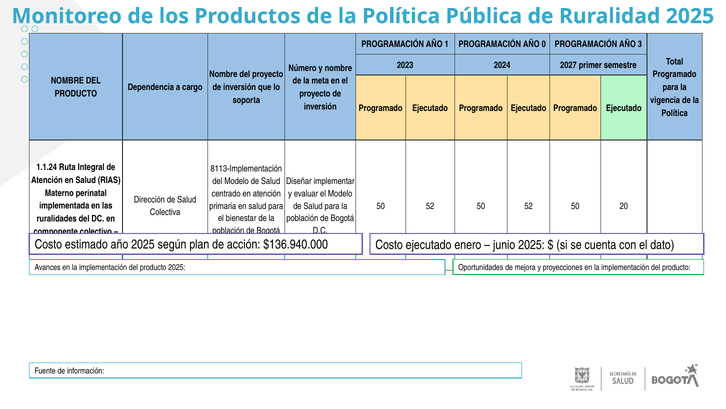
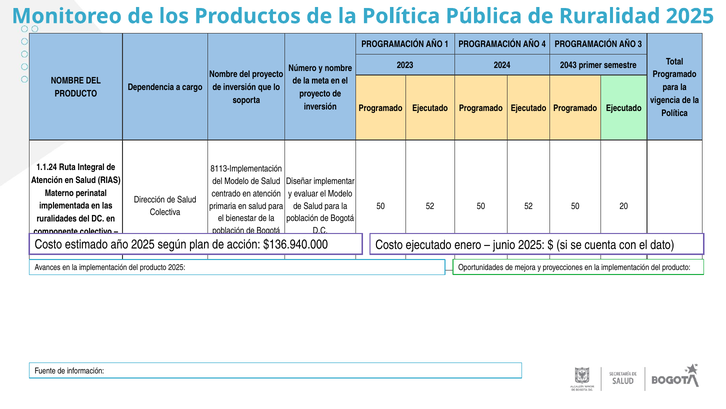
0: 0 -> 4
2027: 2027 -> 2043
